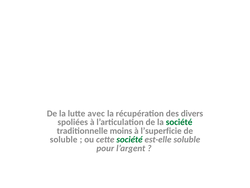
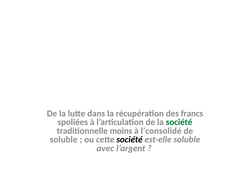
avec: avec -> dans
divers: divers -> francs
l’superficie: l’superficie -> l’consolidé
société at (130, 139) colour: green -> black
pour: pour -> avec
